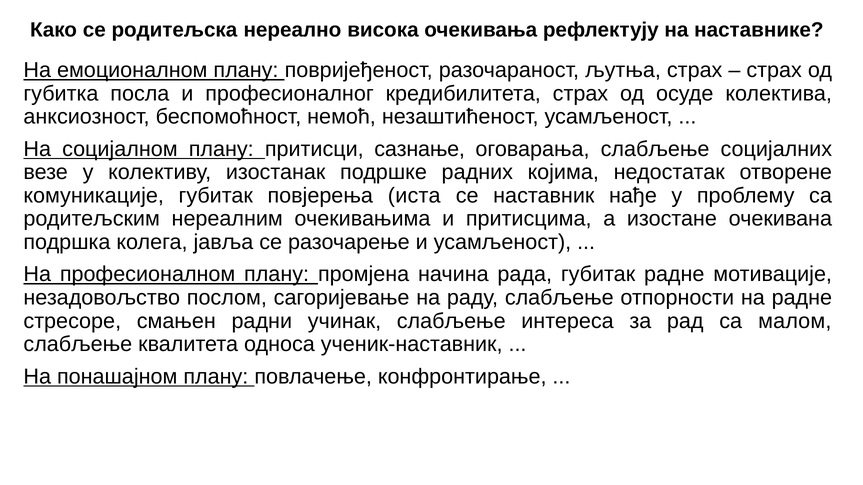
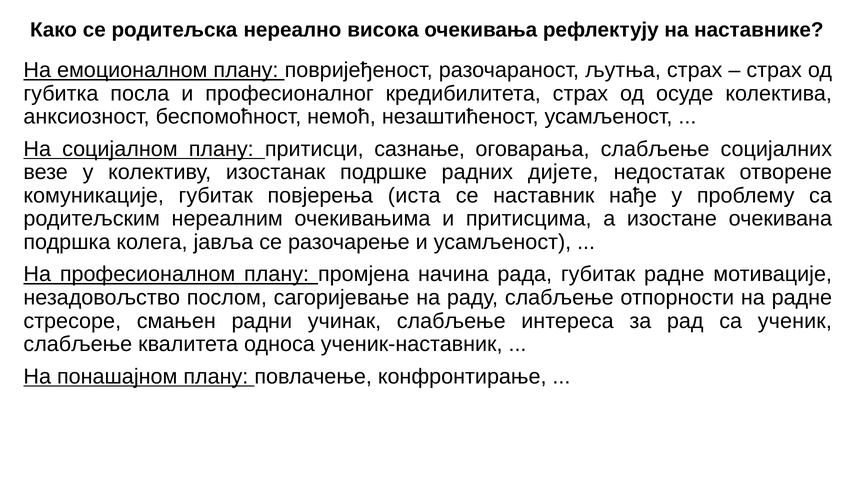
којима: којима -> дијете
малом: малом -> ученик
